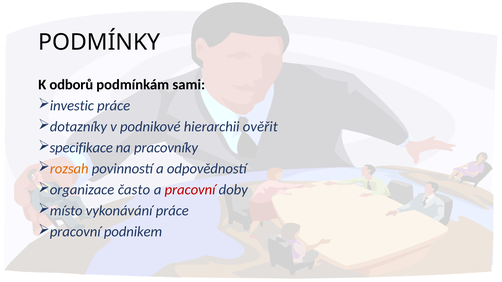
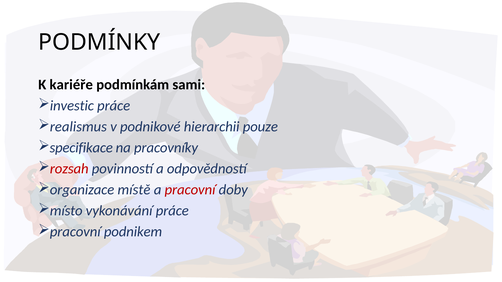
odborů: odborů -> kariéře
dotazníky: dotazníky -> realismus
ověřit: ověřit -> pouze
rozsah colour: orange -> red
často: často -> místě
